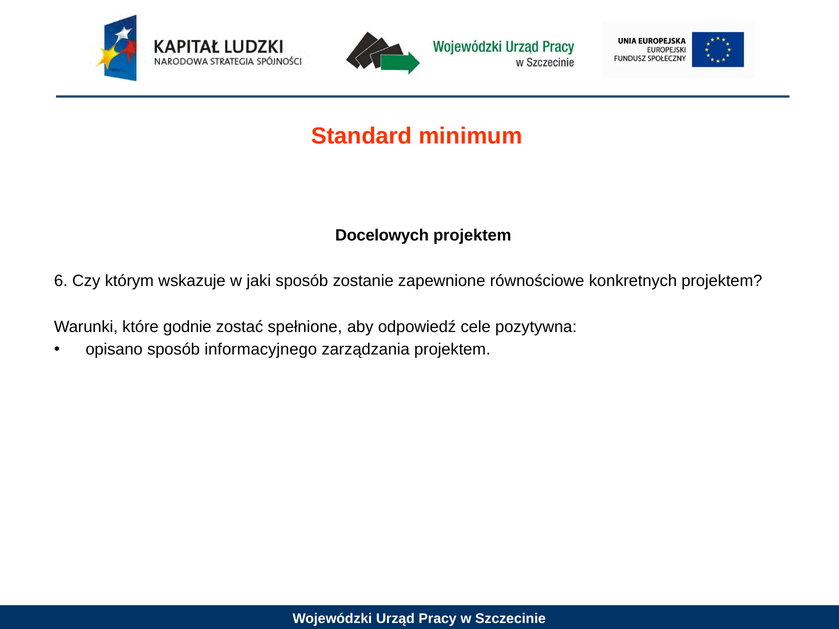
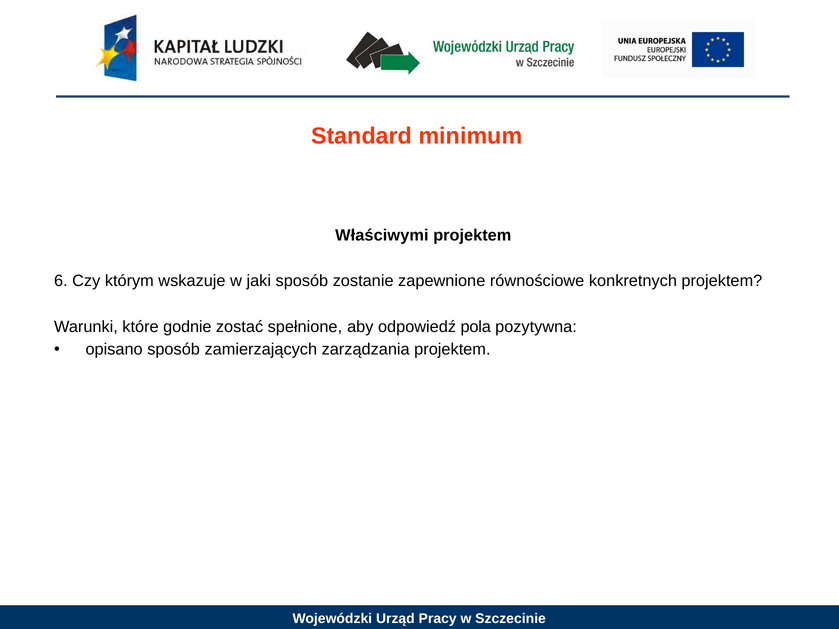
Docelowych: Docelowych -> Właściwymi
cele: cele -> pola
informacyjnego: informacyjnego -> zamierzających
